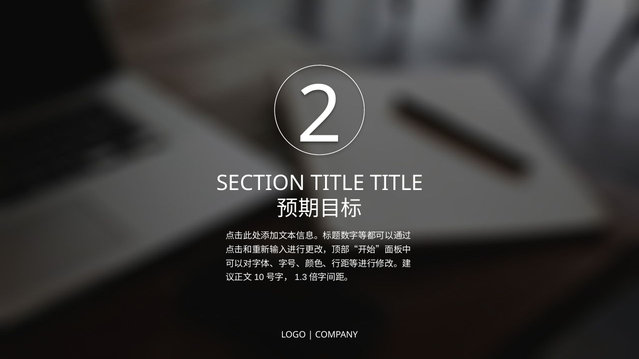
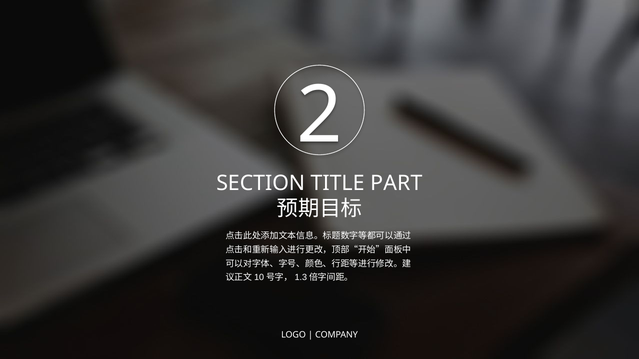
TITLE TITLE: TITLE -> PART
